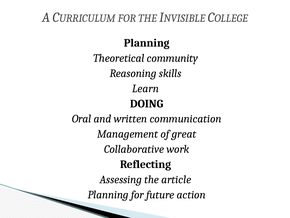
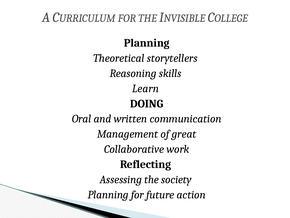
community: community -> storytellers
article: article -> society
